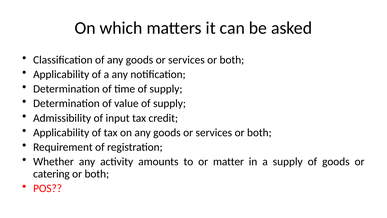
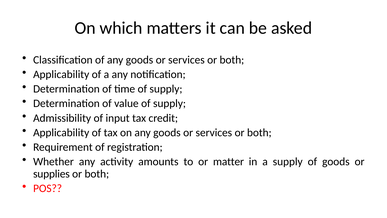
catering: catering -> supplies
